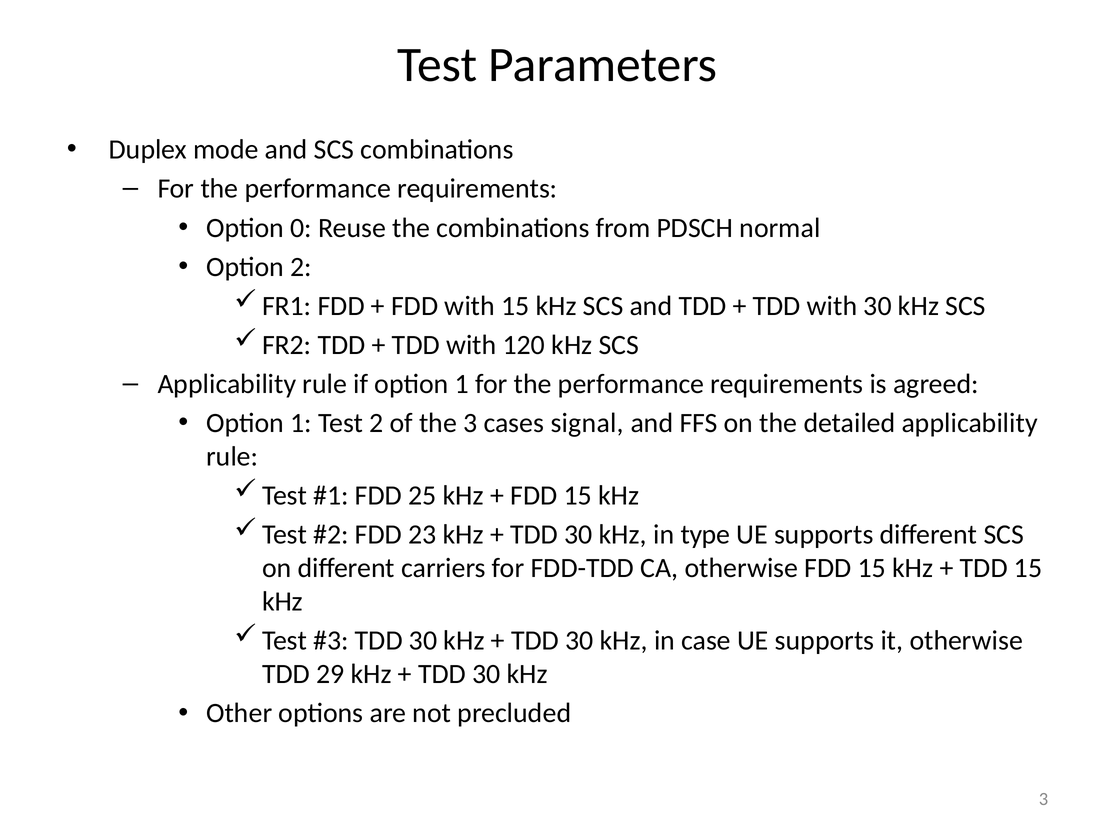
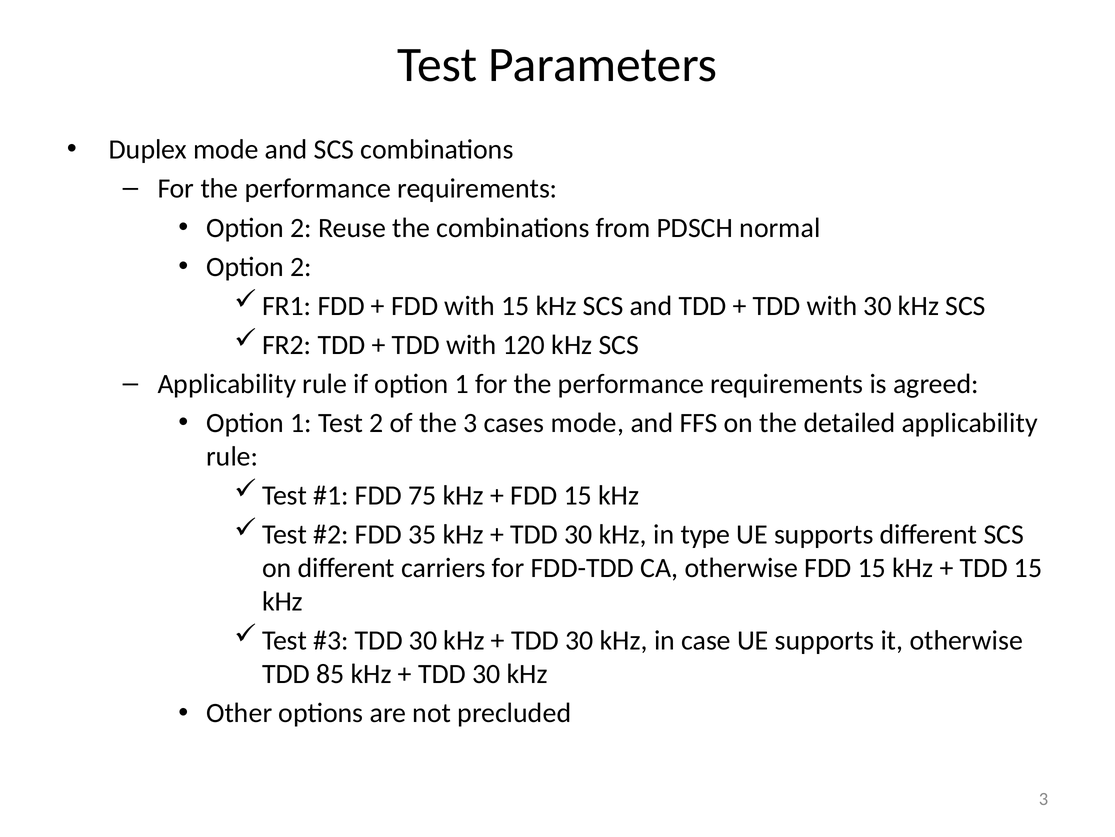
0 at (301, 228): 0 -> 2
cases signal: signal -> mode
25: 25 -> 75
23: 23 -> 35
29: 29 -> 85
